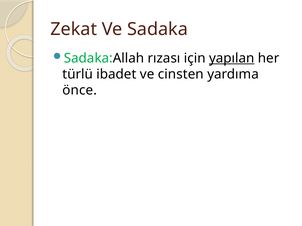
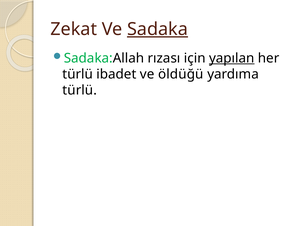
Sadaka underline: none -> present
cinsten: cinsten -> öldüğü
önce at (80, 91): önce -> türlü
